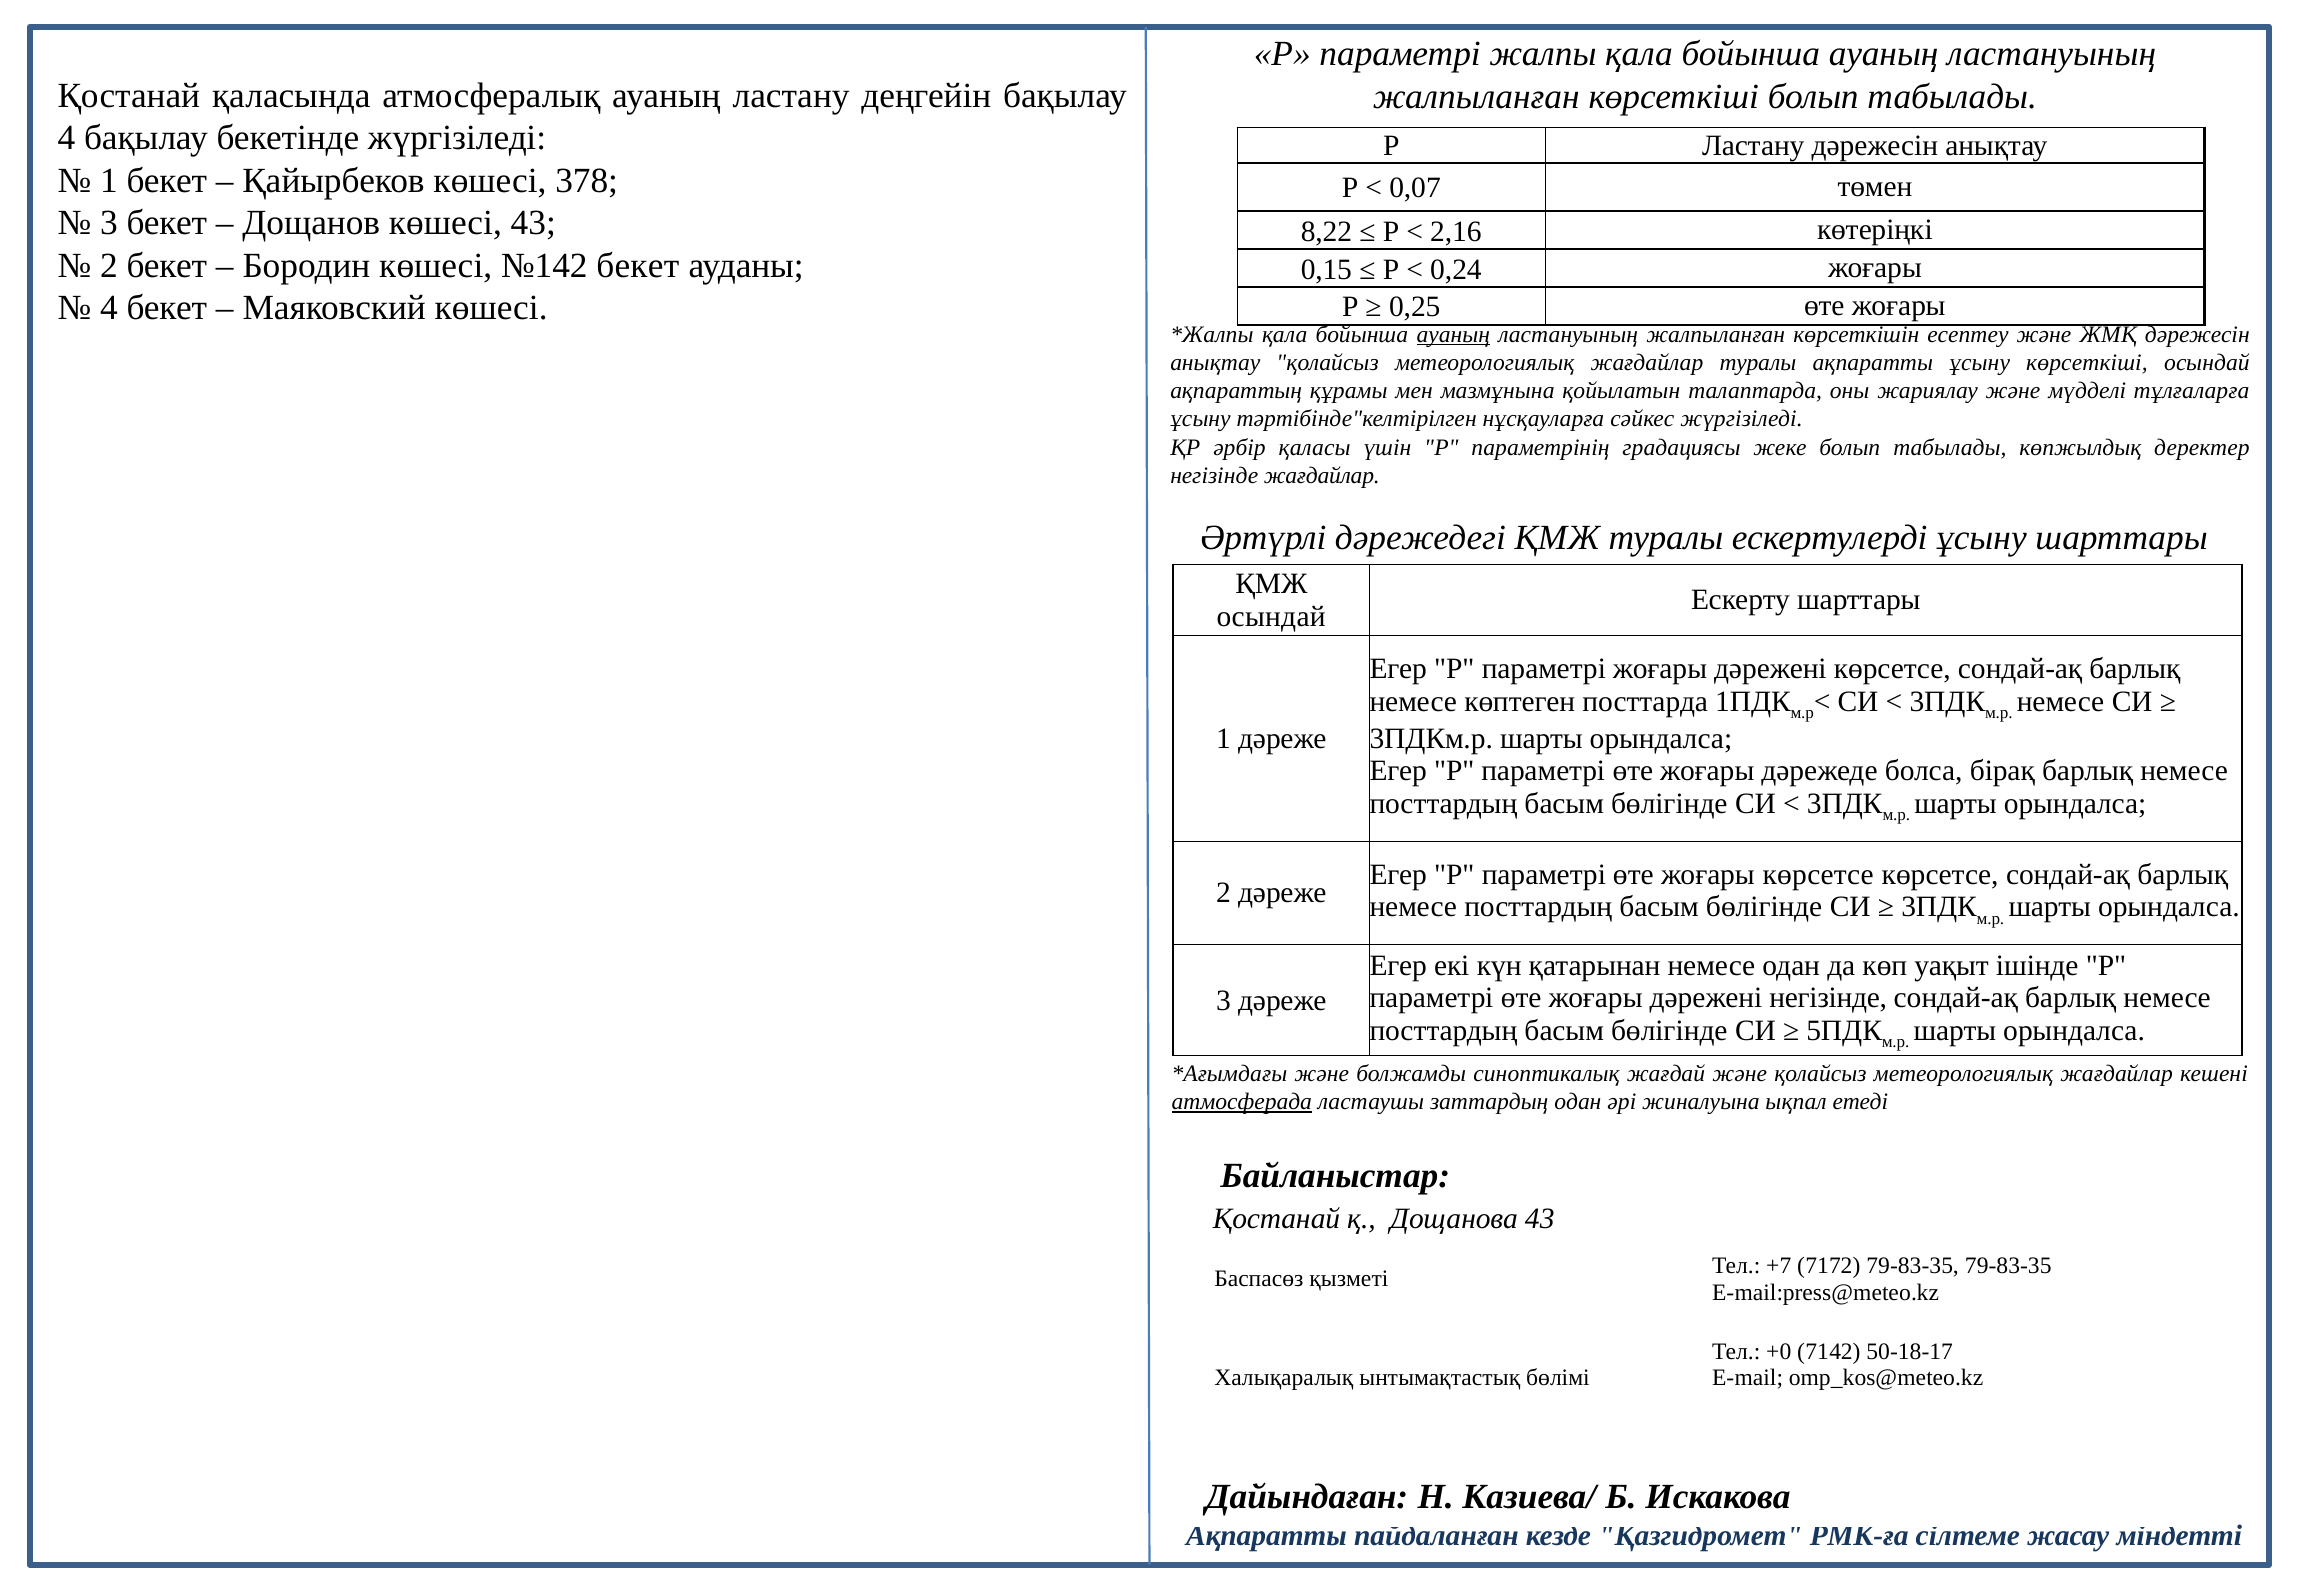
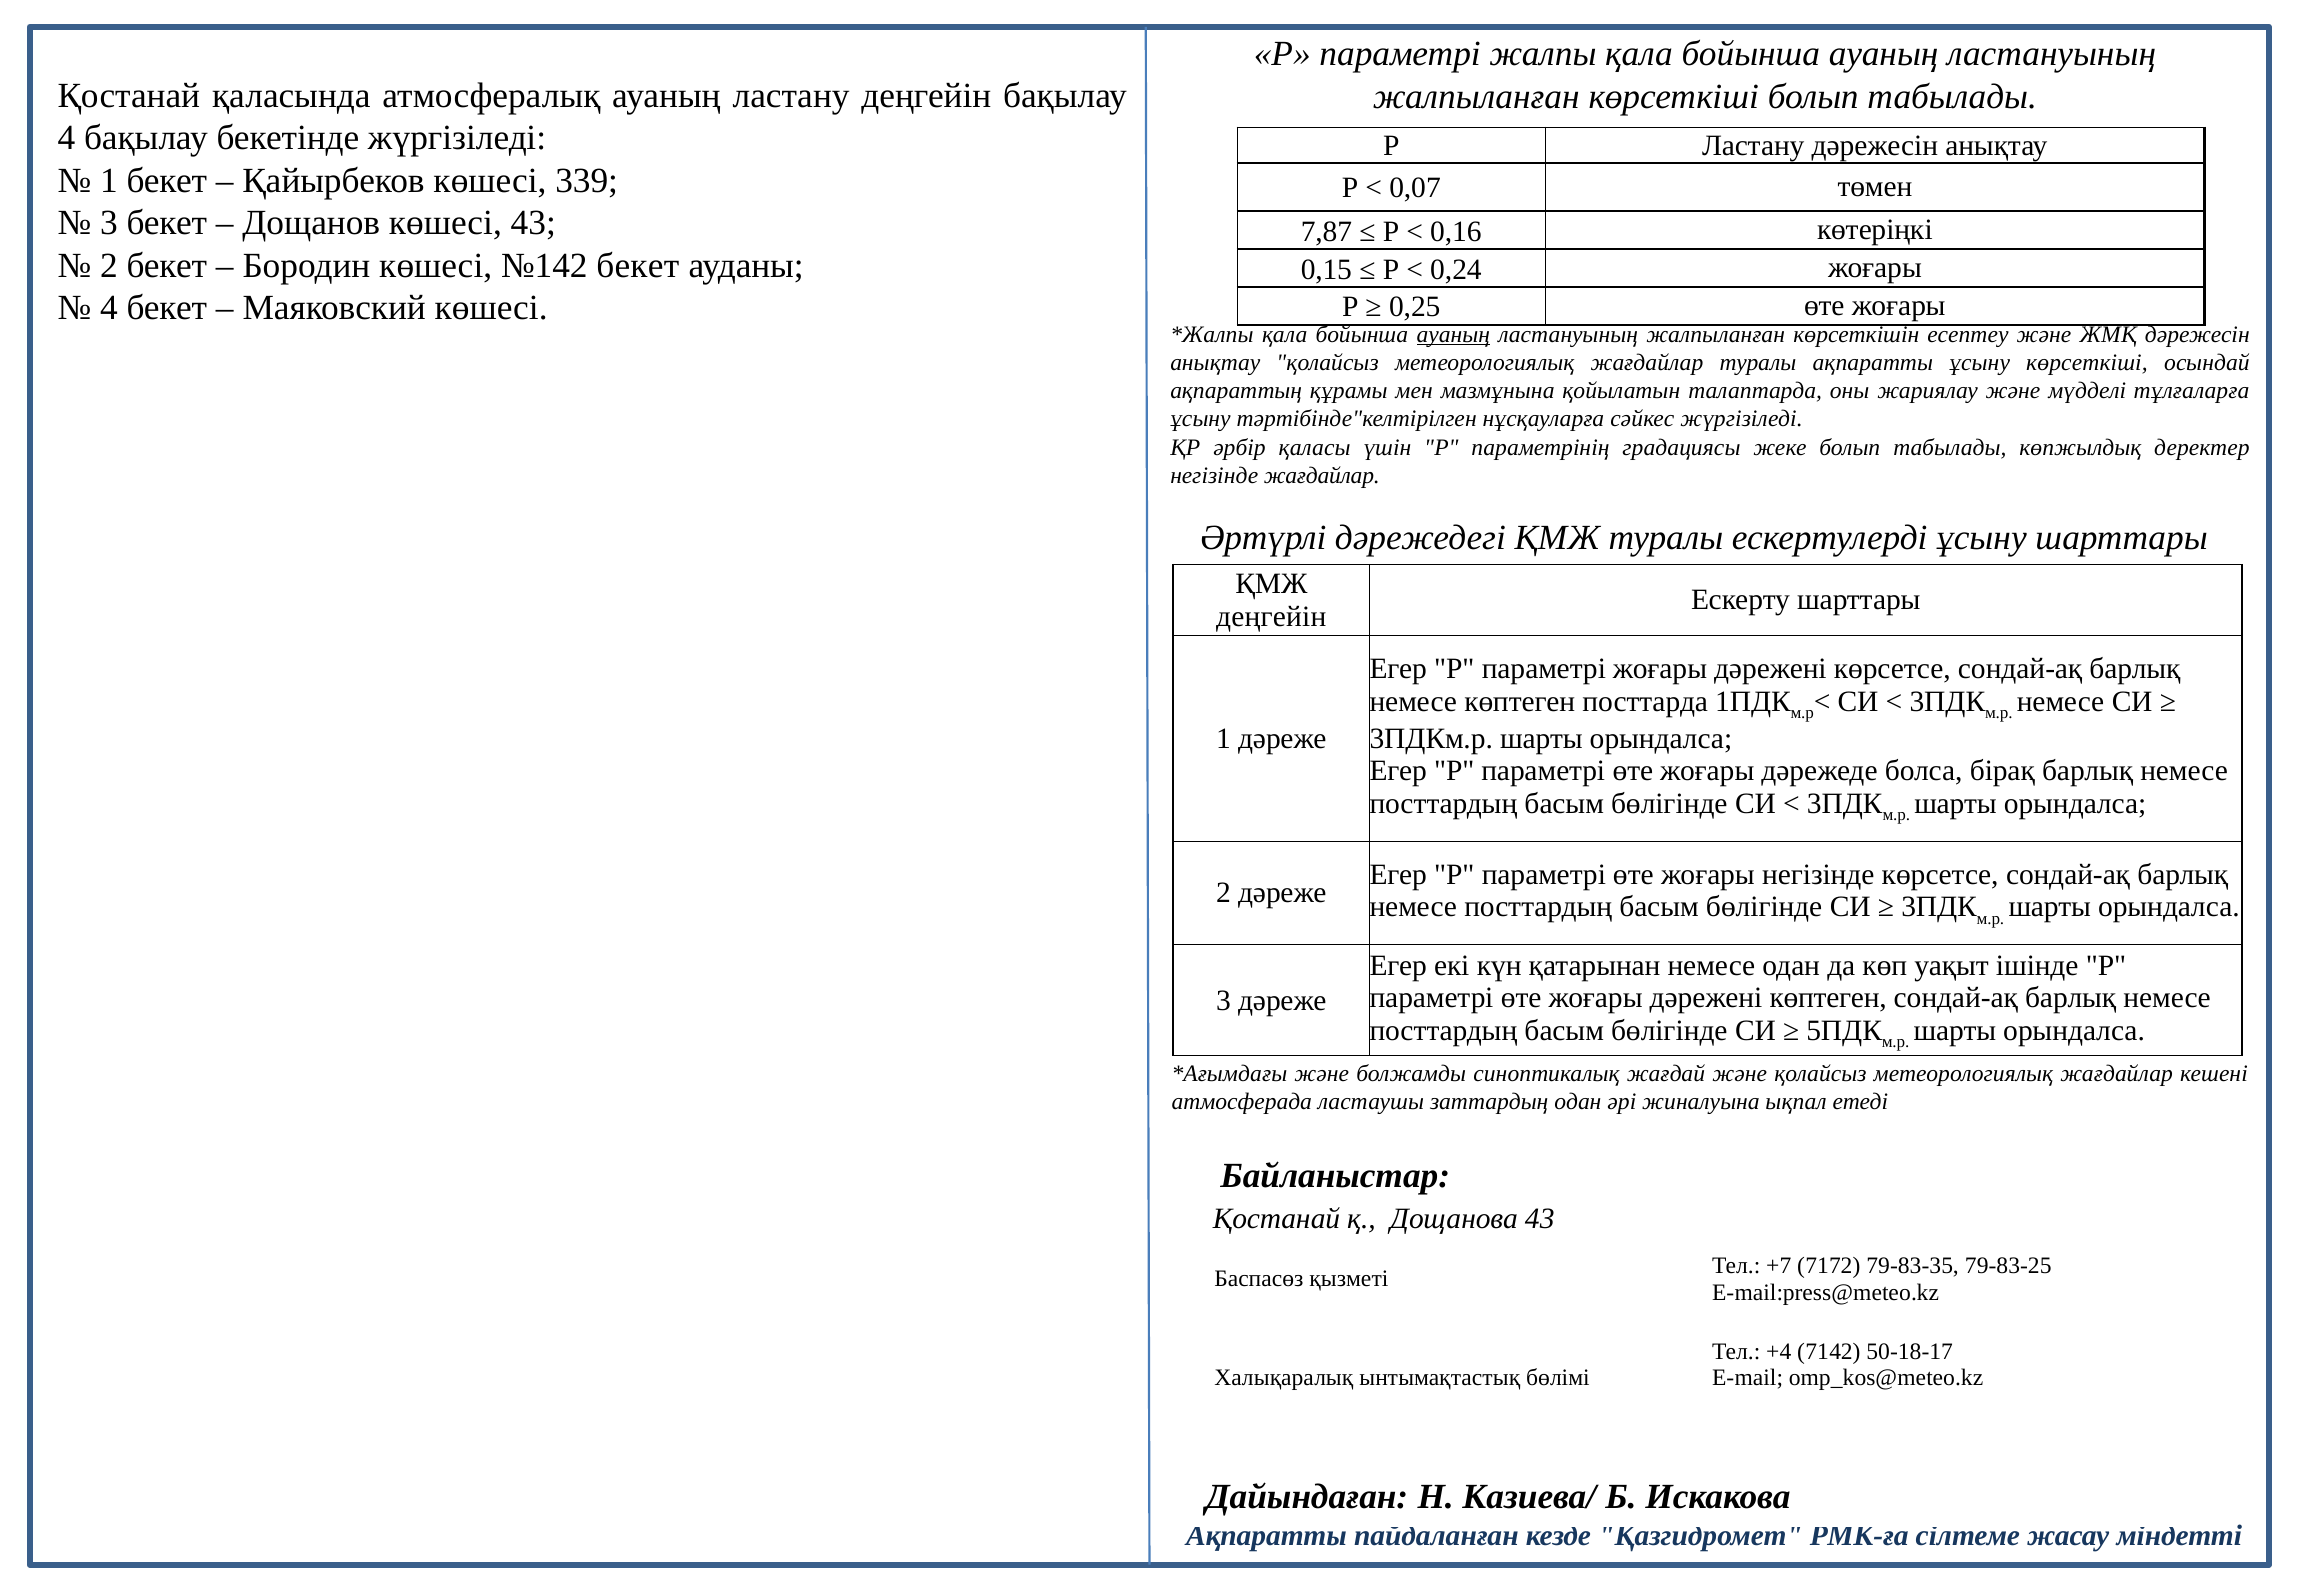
378: 378 -> 339
8,22: 8,22 -> 7,87
2,16: 2,16 -> 0,16
осындай at (1271, 616): осындай -> деңгейін
жоғары көрсетсе: көрсетсе -> негізінде
дәрежені негізінде: негізінде -> көптеген
атмосферада underline: present -> none
79-83-35 79-83-35: 79-83-35 -> 79-83-25
+0: +0 -> +4
